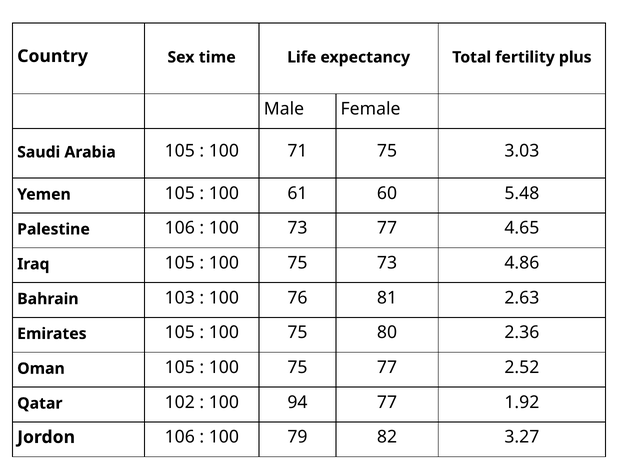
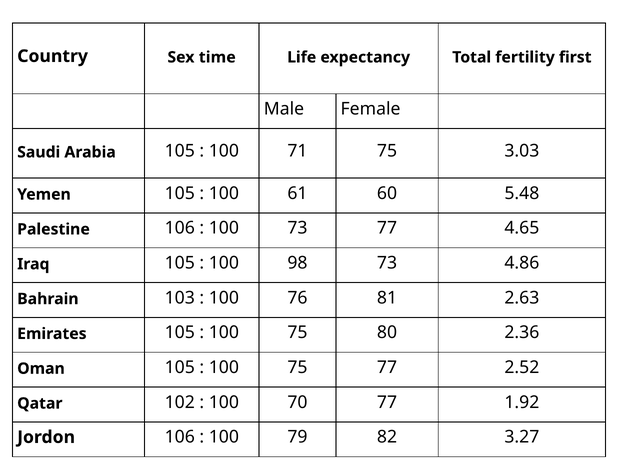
plus: plus -> first
75 at (297, 263): 75 -> 98
94: 94 -> 70
